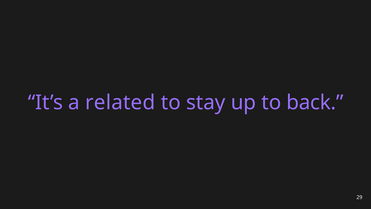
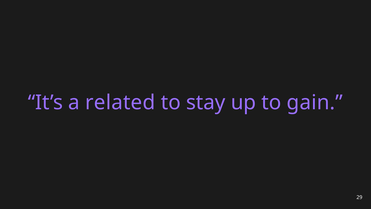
back: back -> gain
